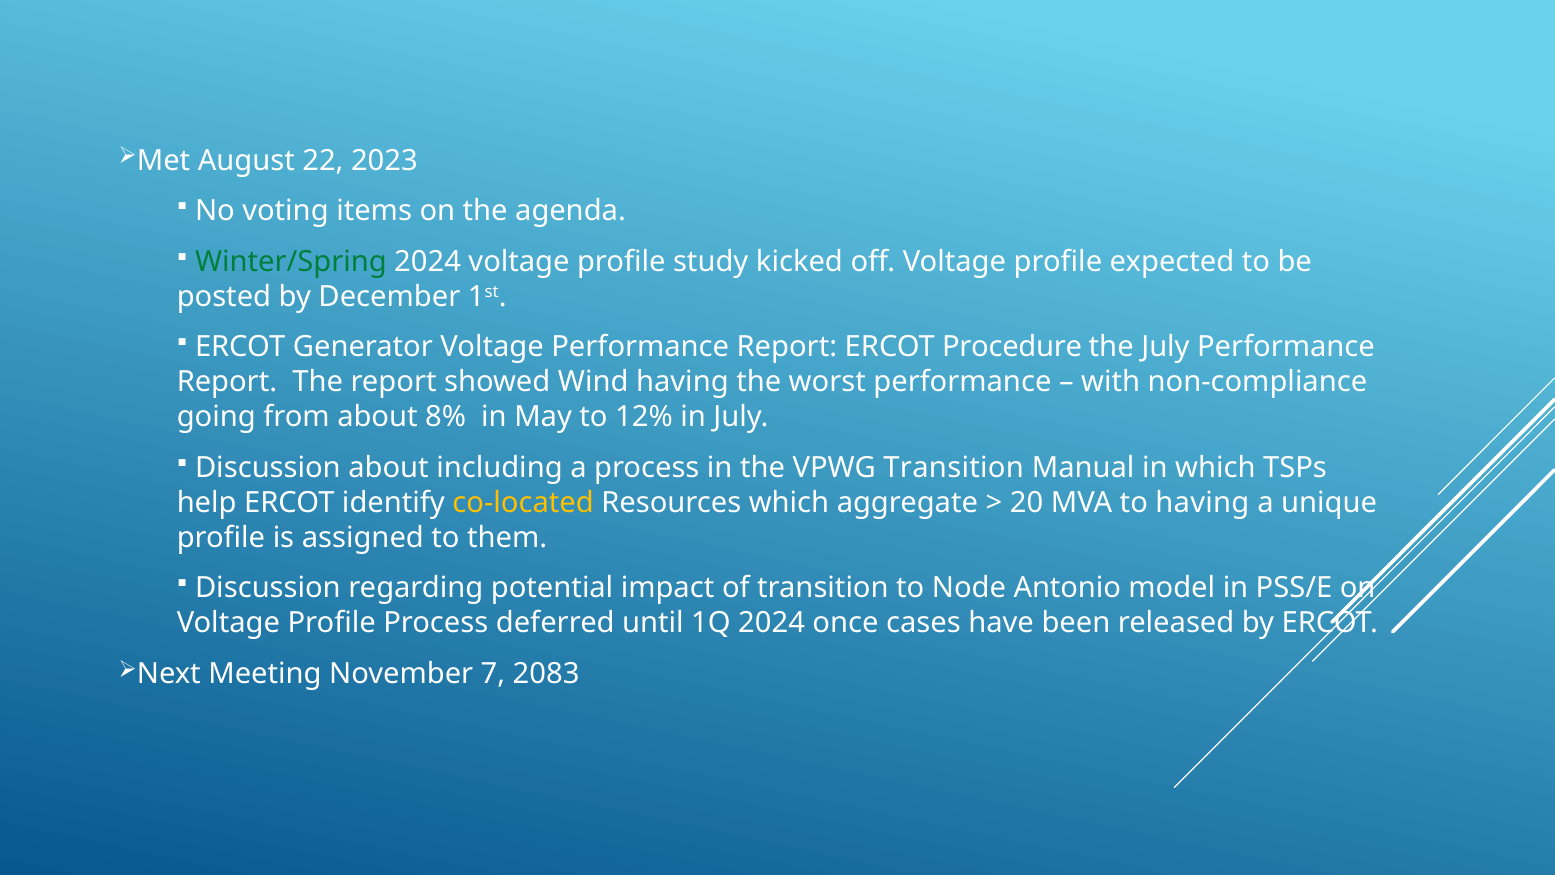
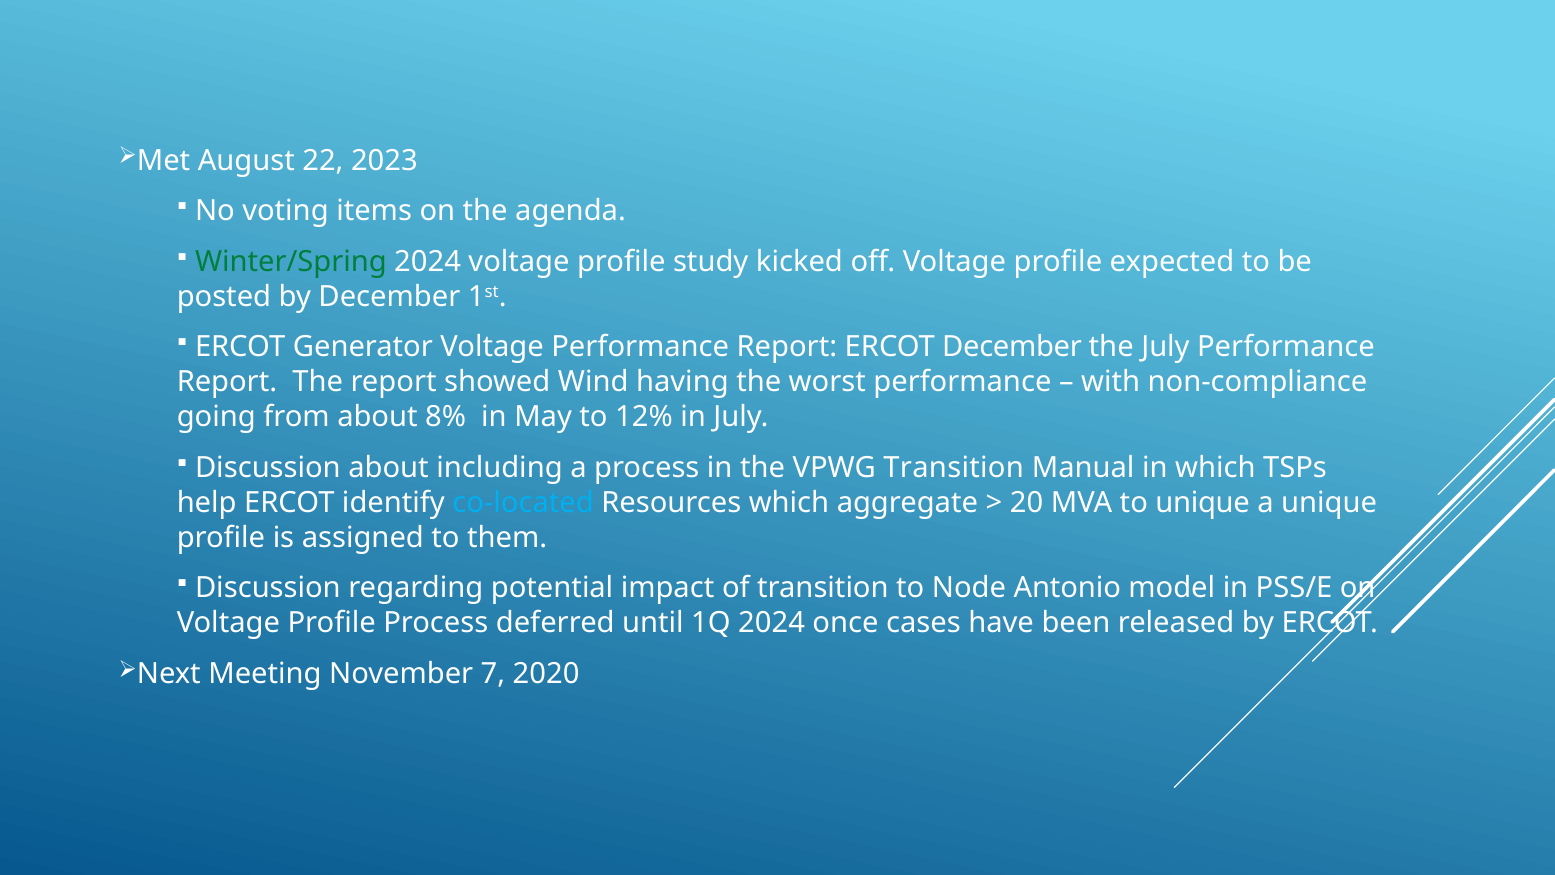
ERCOT Procedure: Procedure -> December
co-located colour: yellow -> light blue
to having: having -> unique
2083: 2083 -> 2020
